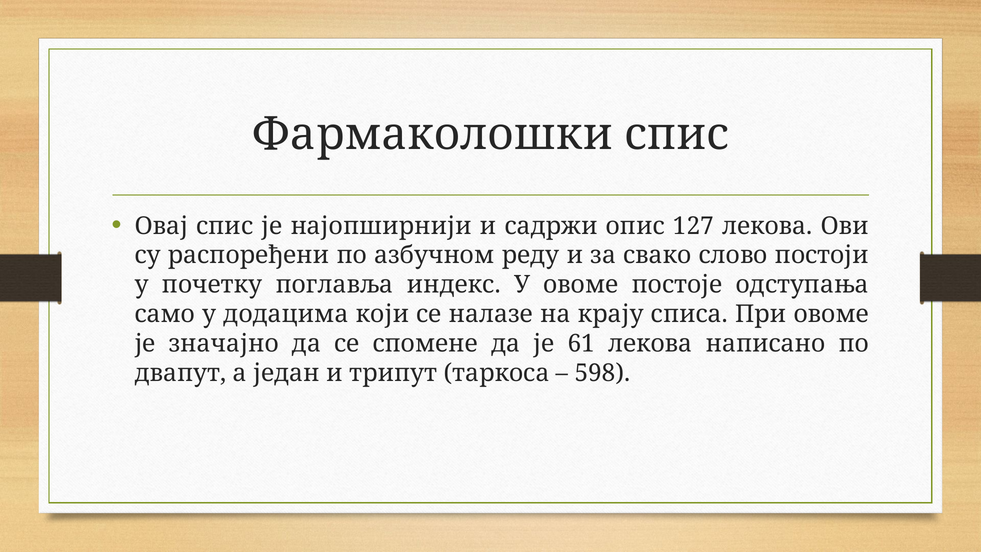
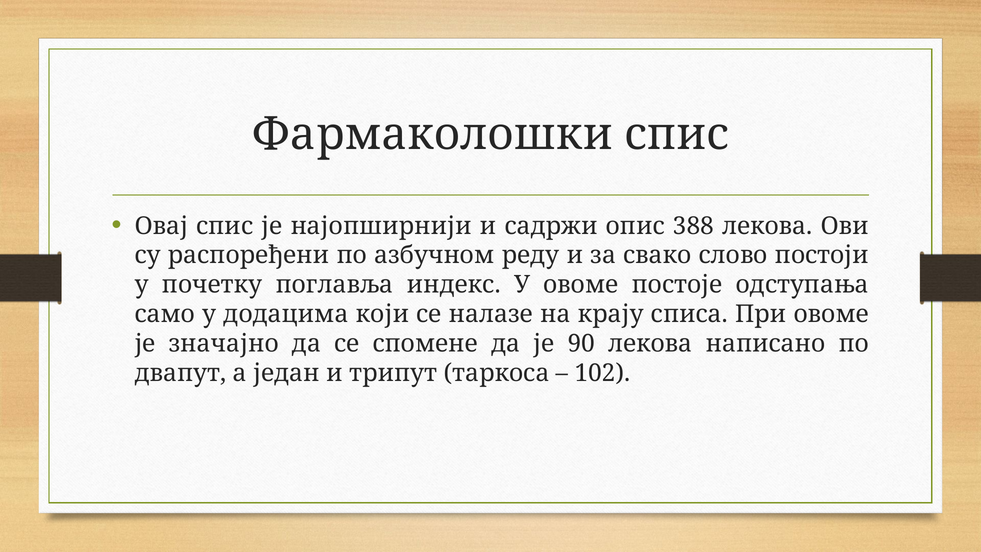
127: 127 -> 388
61: 61 -> 90
598: 598 -> 102
